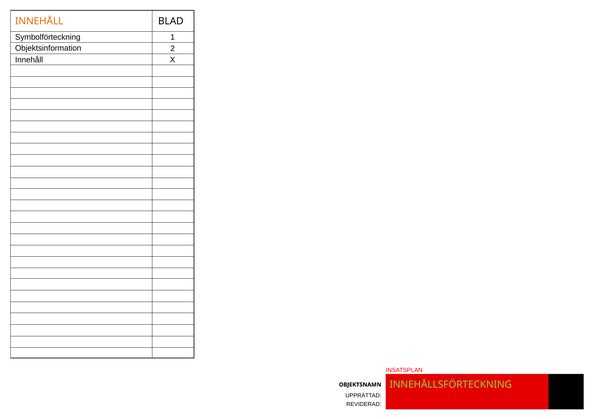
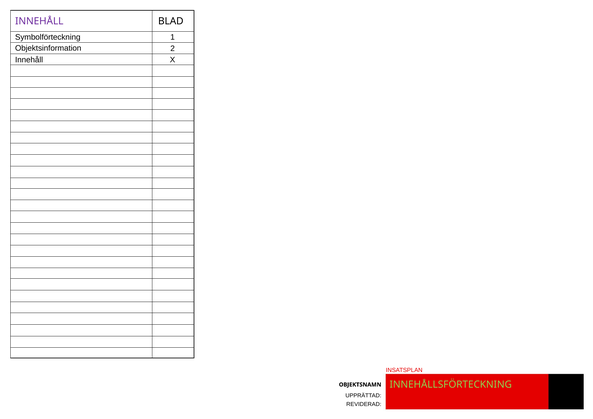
INNEHÅLL at (39, 21) colour: orange -> purple
